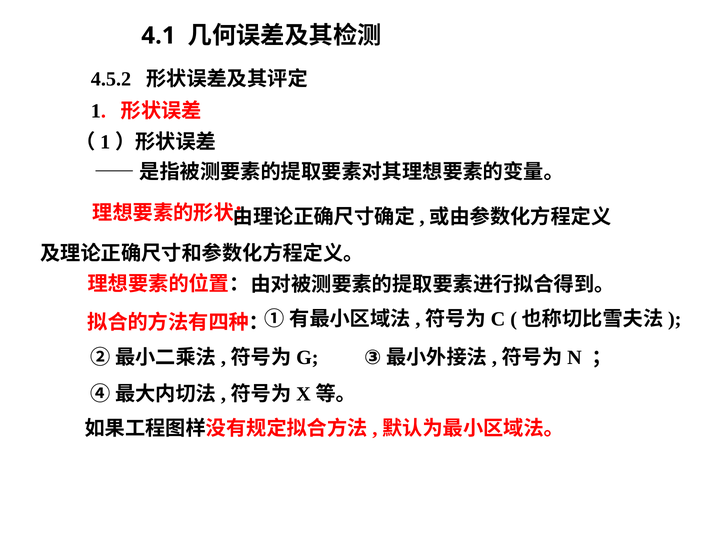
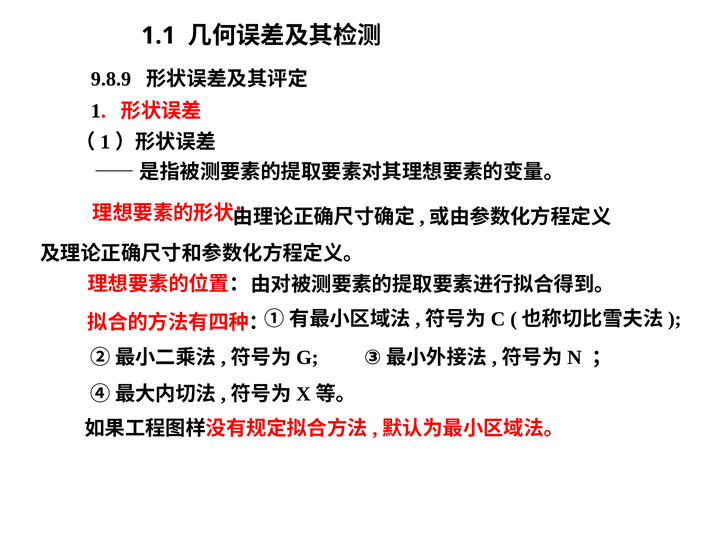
4.1: 4.1 -> 1.1
4.5.2: 4.5.2 -> 9.8.9
